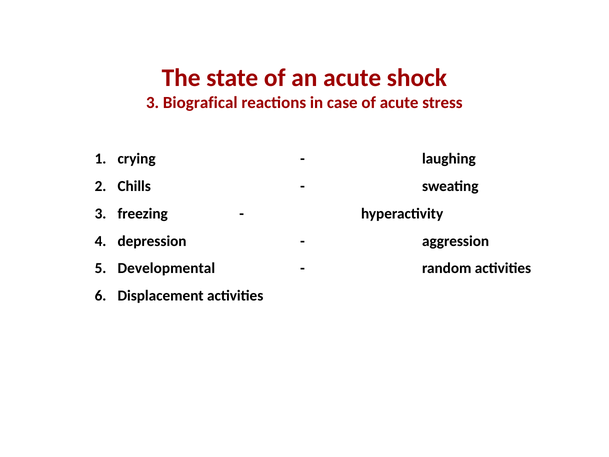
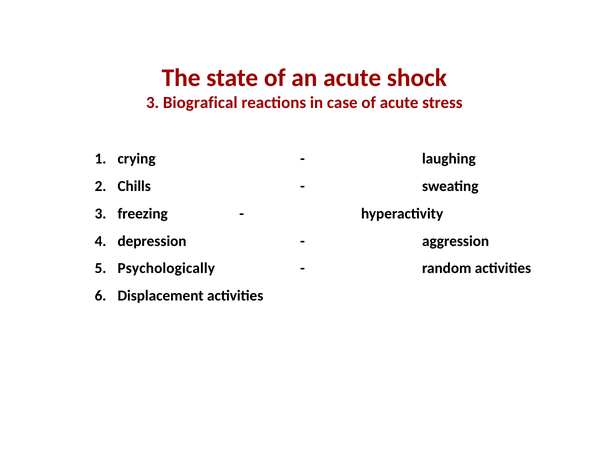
Developmental: Developmental -> Psychologically
